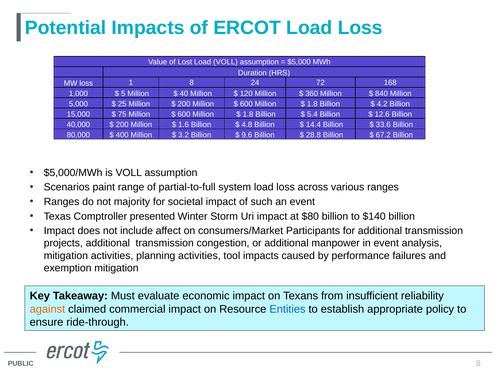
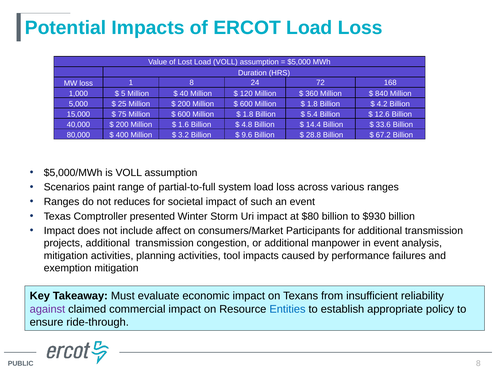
majority: majority -> reduces
$140: $140 -> $930
against colour: orange -> purple
